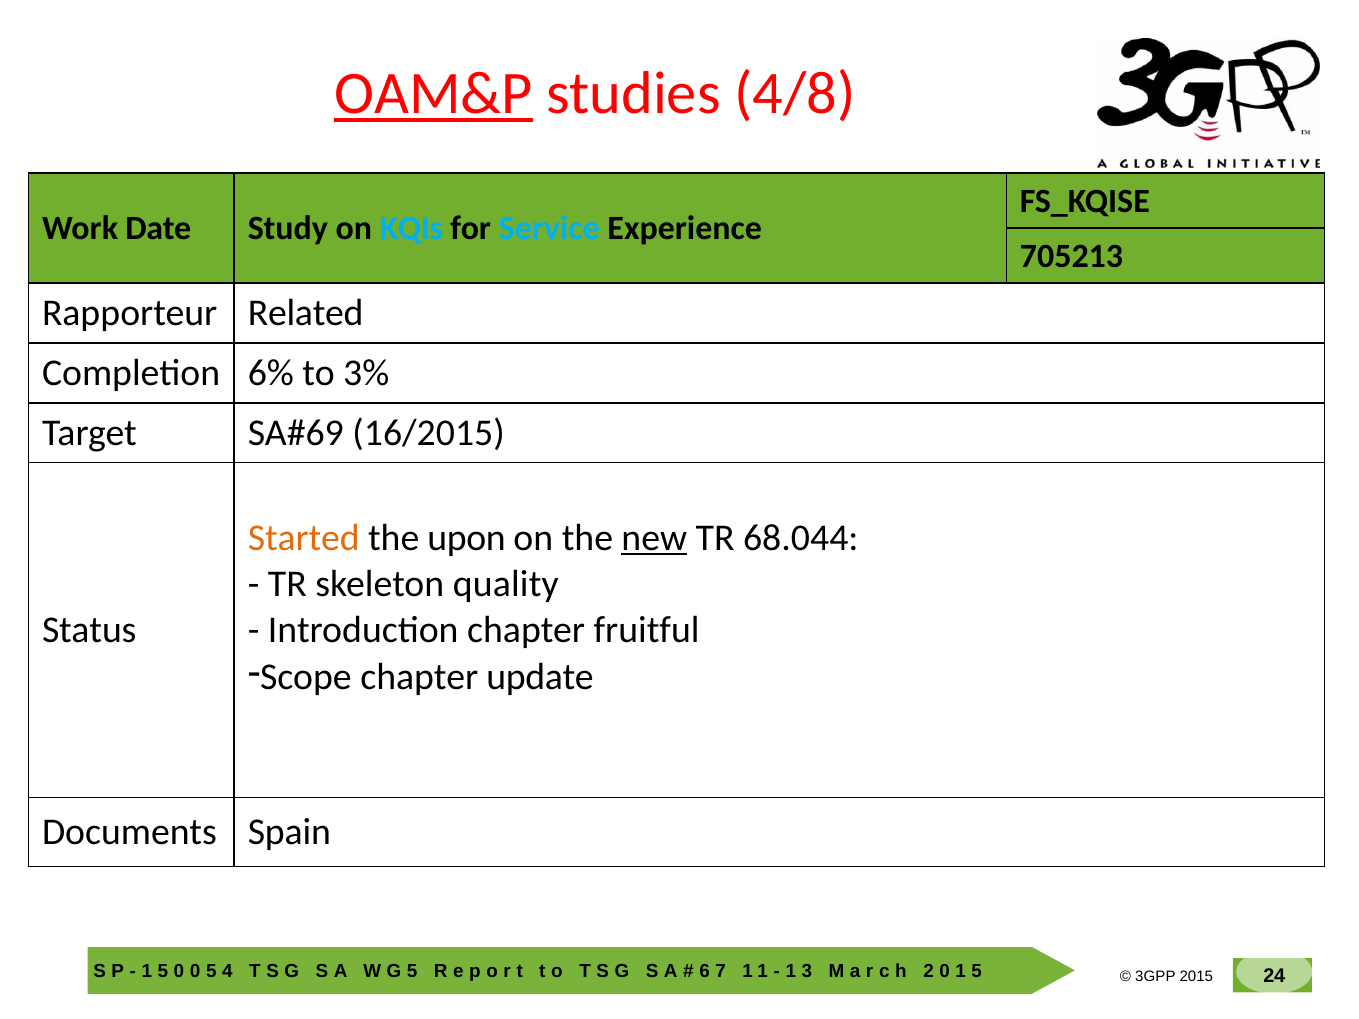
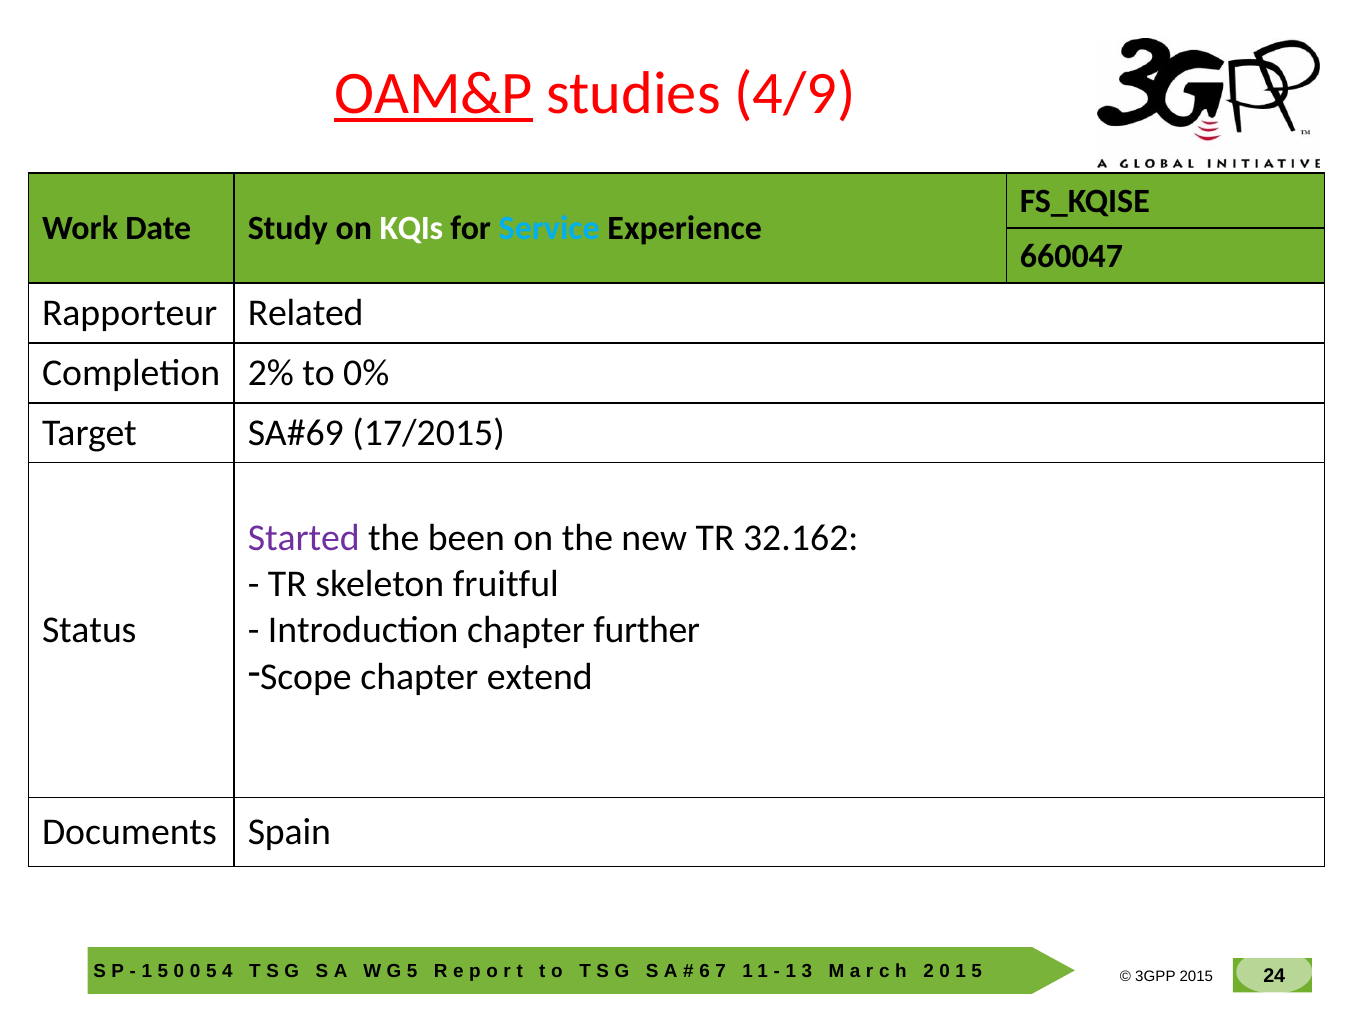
4/8: 4/8 -> 4/9
KQIs colour: light blue -> white
705213: 705213 -> 660047
6%: 6% -> 2%
3%: 3% -> 0%
16/2015: 16/2015 -> 17/2015
Started colour: orange -> purple
upon: upon -> been
new underline: present -> none
68.044: 68.044 -> 32.162
quality: quality -> fruitful
fruitful: fruitful -> further
update: update -> extend
